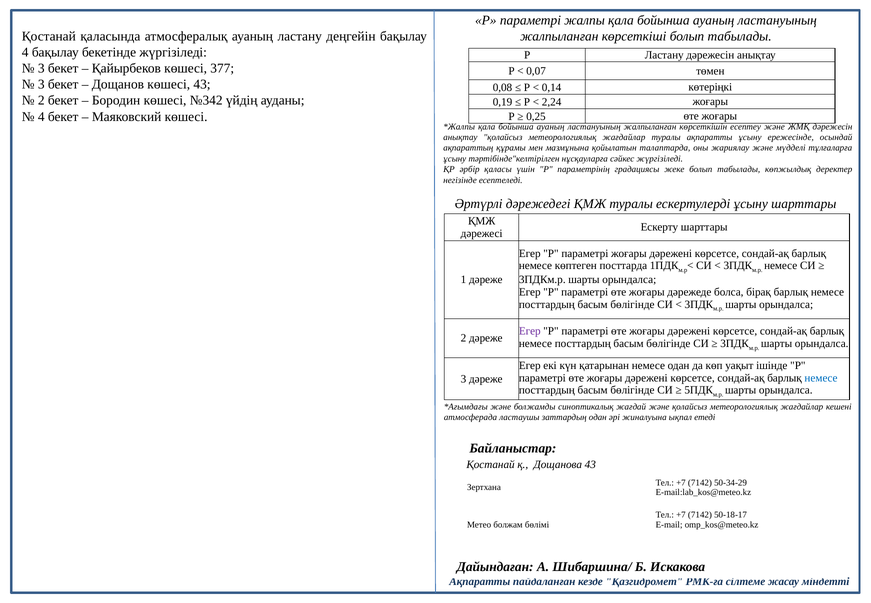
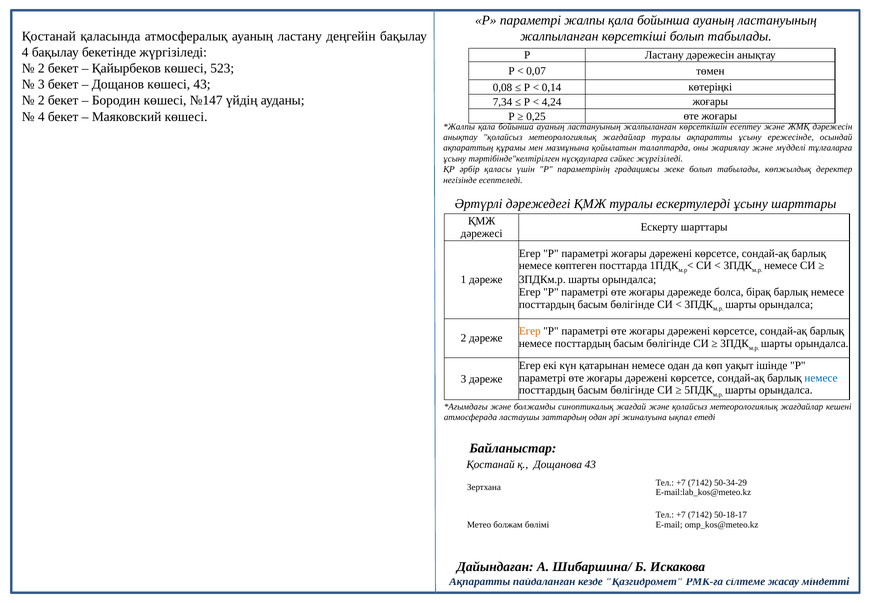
3 at (41, 68): 3 -> 2
377: 377 -> 523
№342: №342 -> №147
0,19: 0,19 -> 7,34
2,24: 2,24 -> 4,24
Егер at (530, 331) colour: purple -> orange
